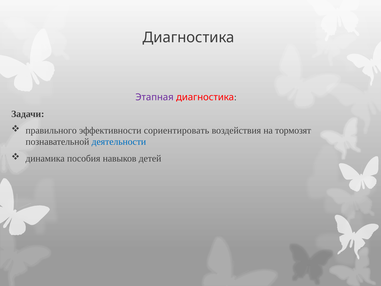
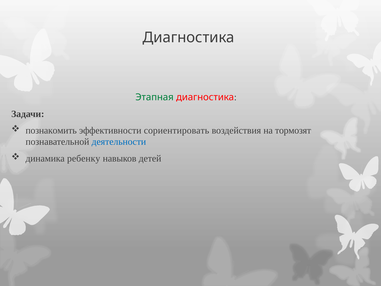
Этапная colour: purple -> green
правильного: правильного -> познакомить
пособия: пособия -> ребенку
